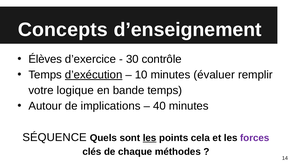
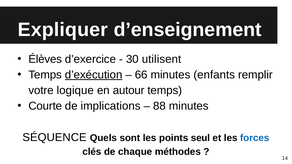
Concepts: Concepts -> Expliquer
contrôle: contrôle -> utilisent
10: 10 -> 66
évaluer: évaluer -> enfants
bande: bande -> autour
Autour: Autour -> Courte
40: 40 -> 88
les at (150, 138) underline: present -> none
cela: cela -> seul
forces colour: purple -> blue
